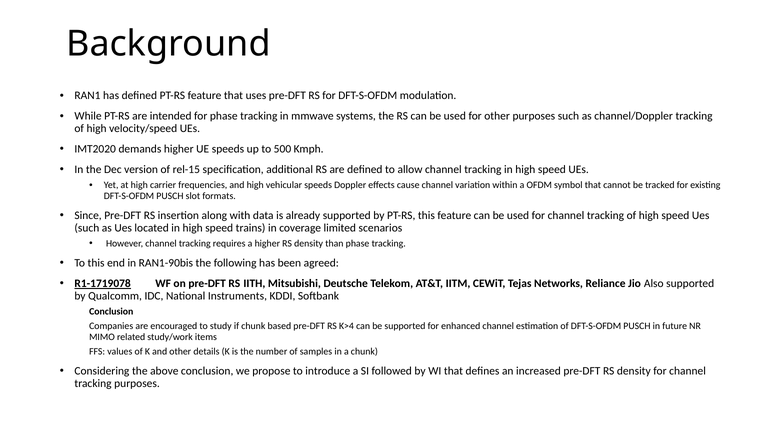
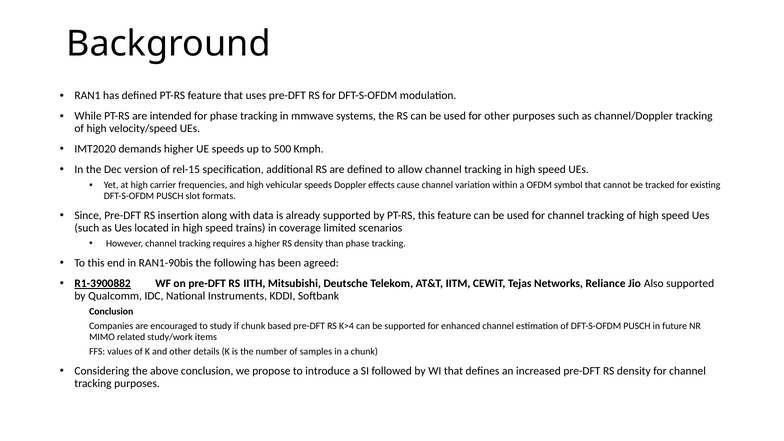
R1-1719078: R1-1719078 -> R1-3900882
